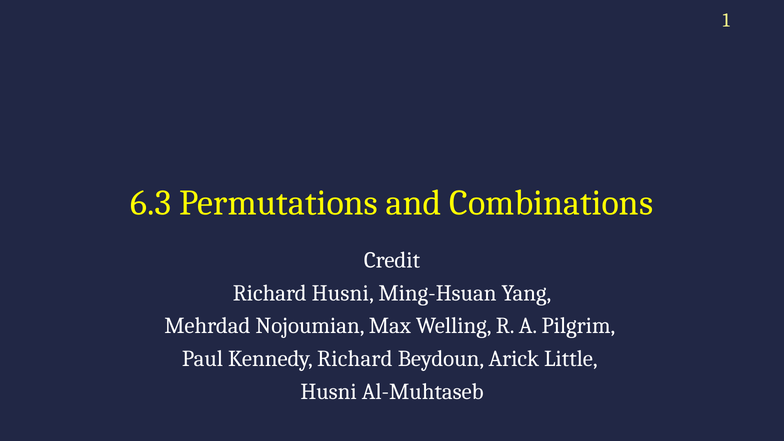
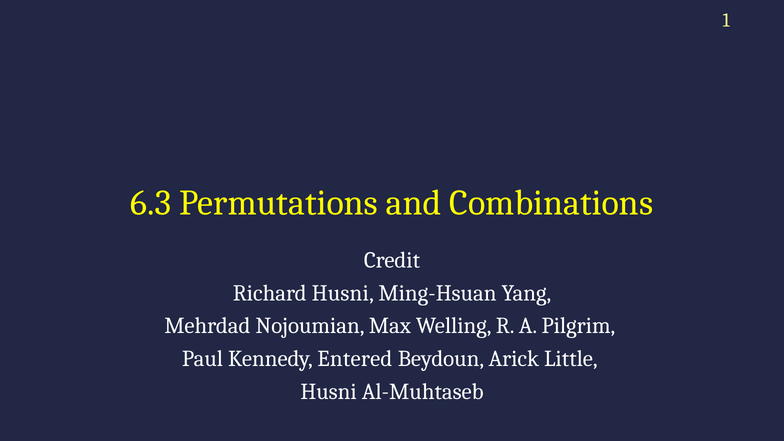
Kennedy Richard: Richard -> Entered
